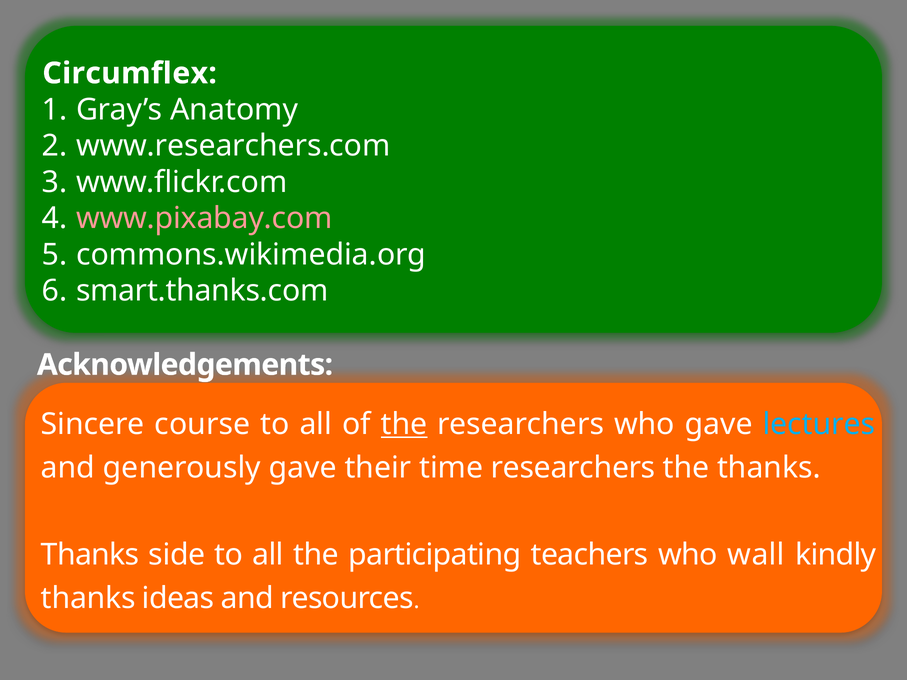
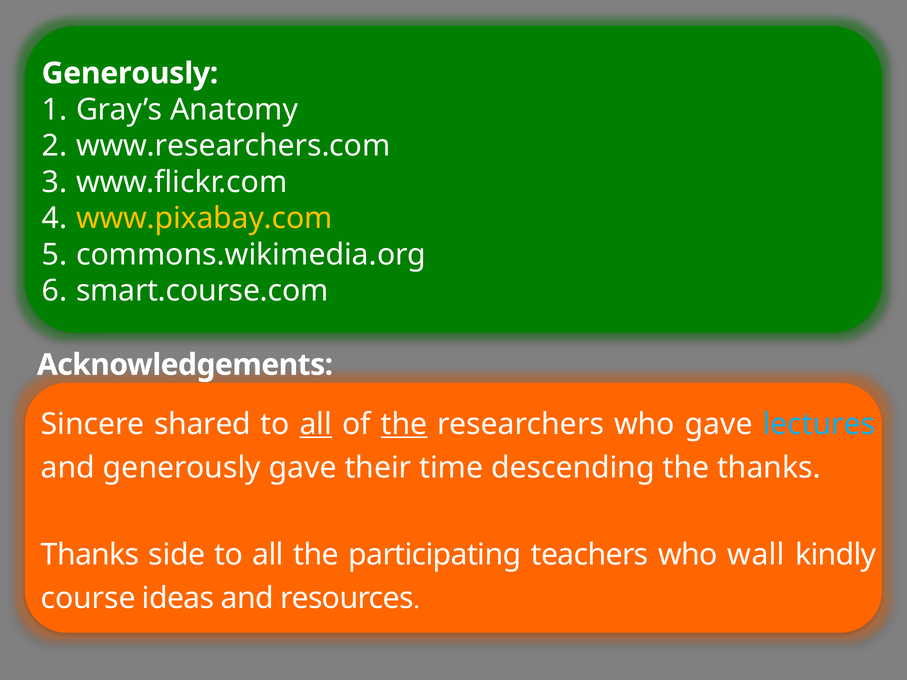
Circumflex at (130, 73): Circumflex -> Generously
www.pixabay.com colour: pink -> yellow
smart.thanks.com: smart.thanks.com -> smart.course.com
course: course -> shared
all at (316, 424) underline: none -> present
time researchers: researchers -> descending
thanks at (88, 599): thanks -> course
